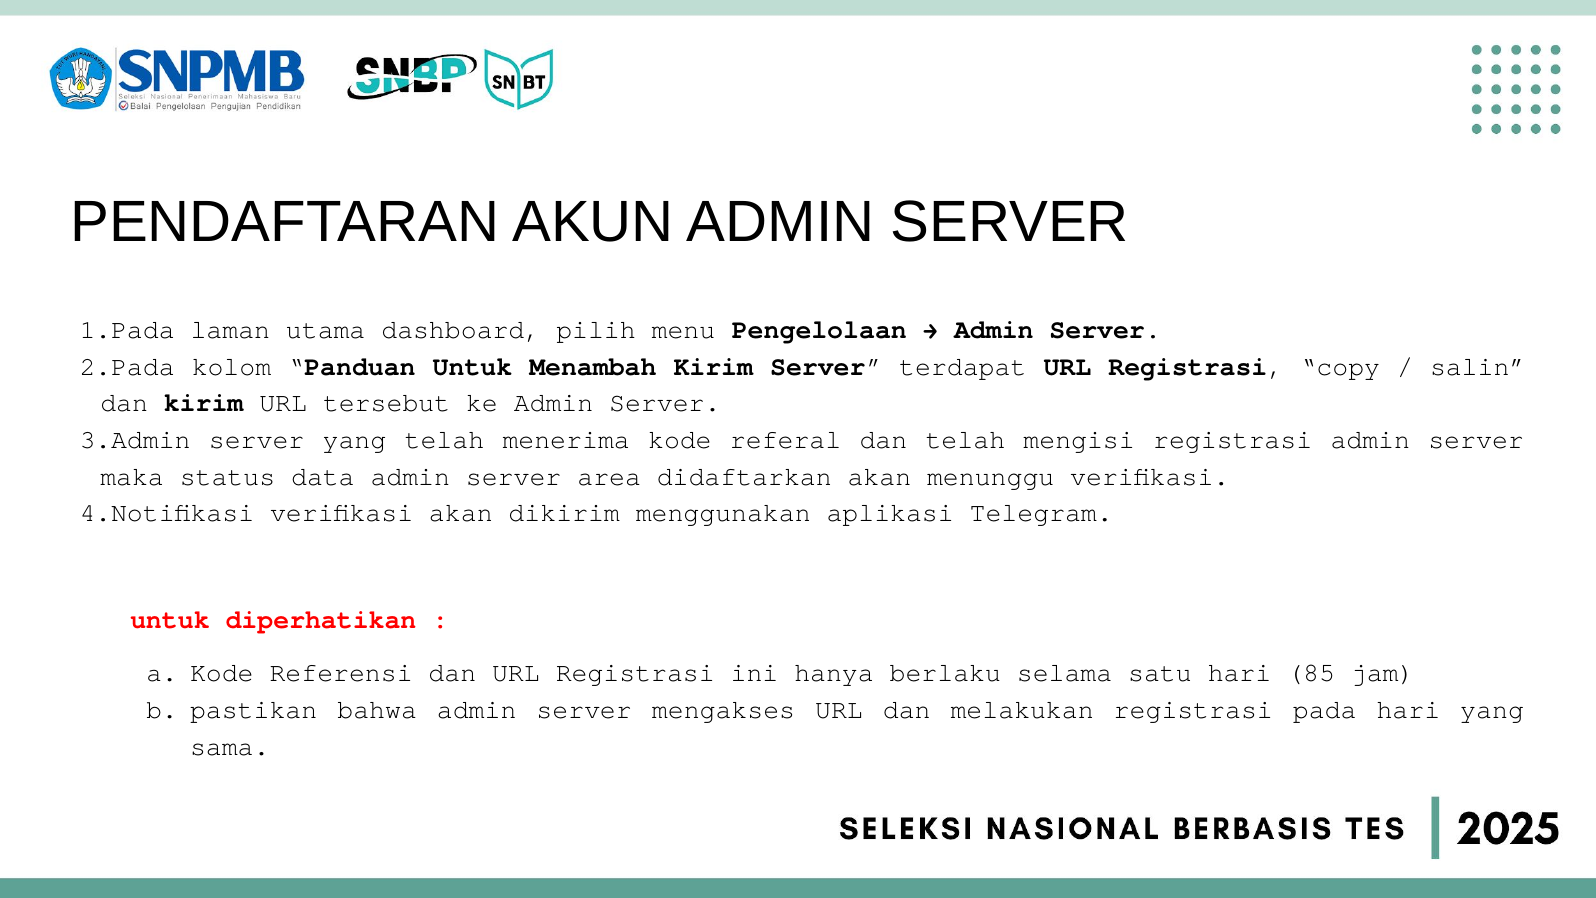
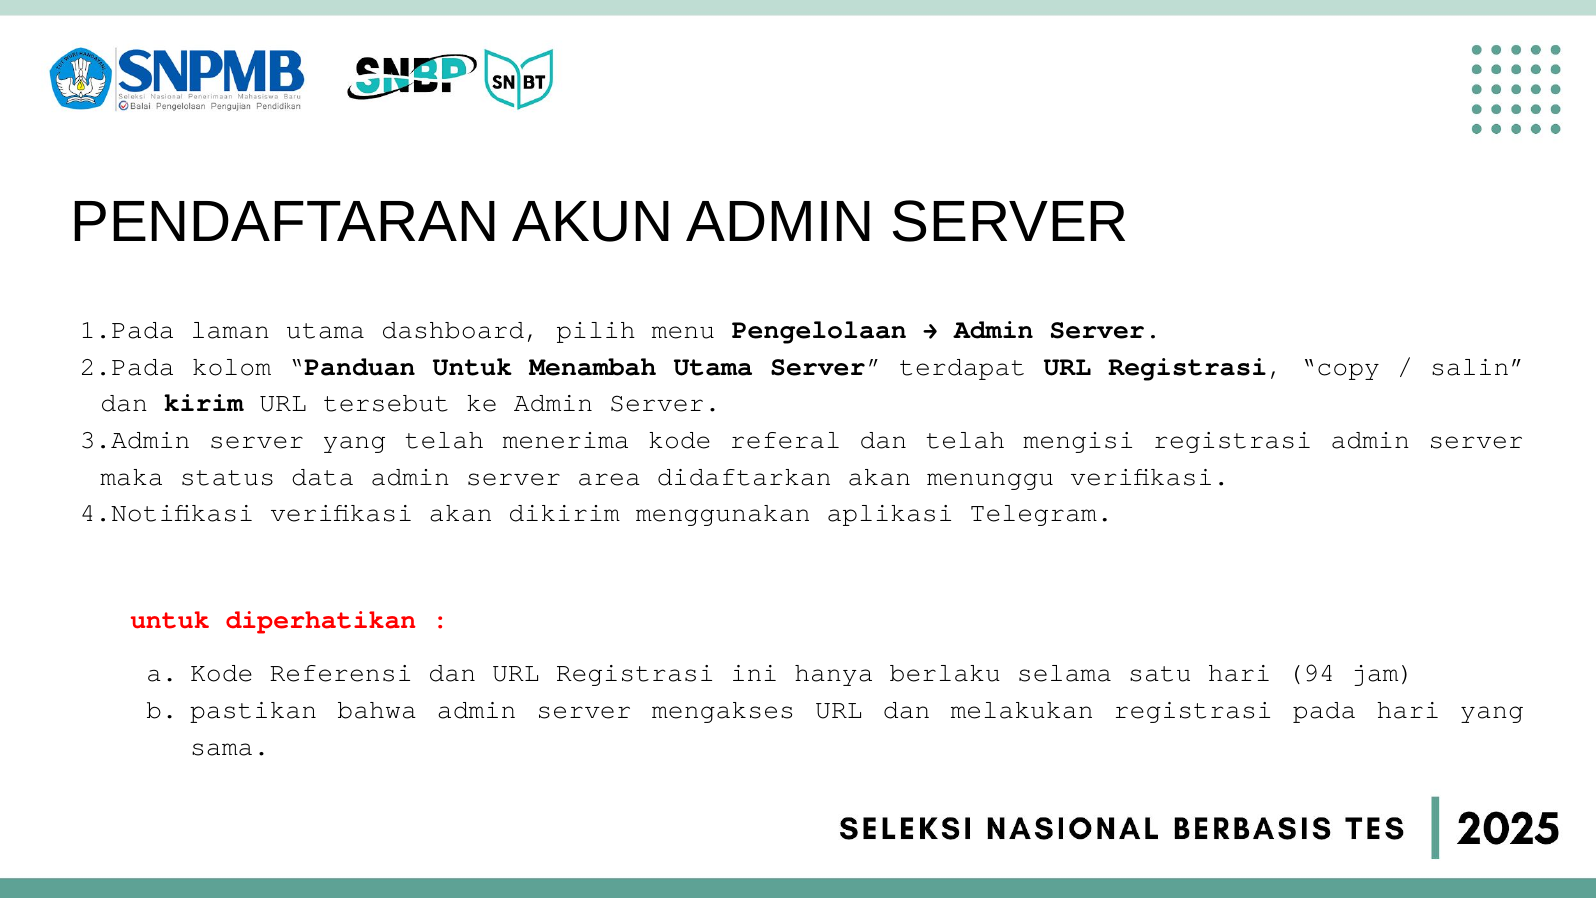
Menambah Kirim: Kirim -> Utama
85: 85 -> 94
